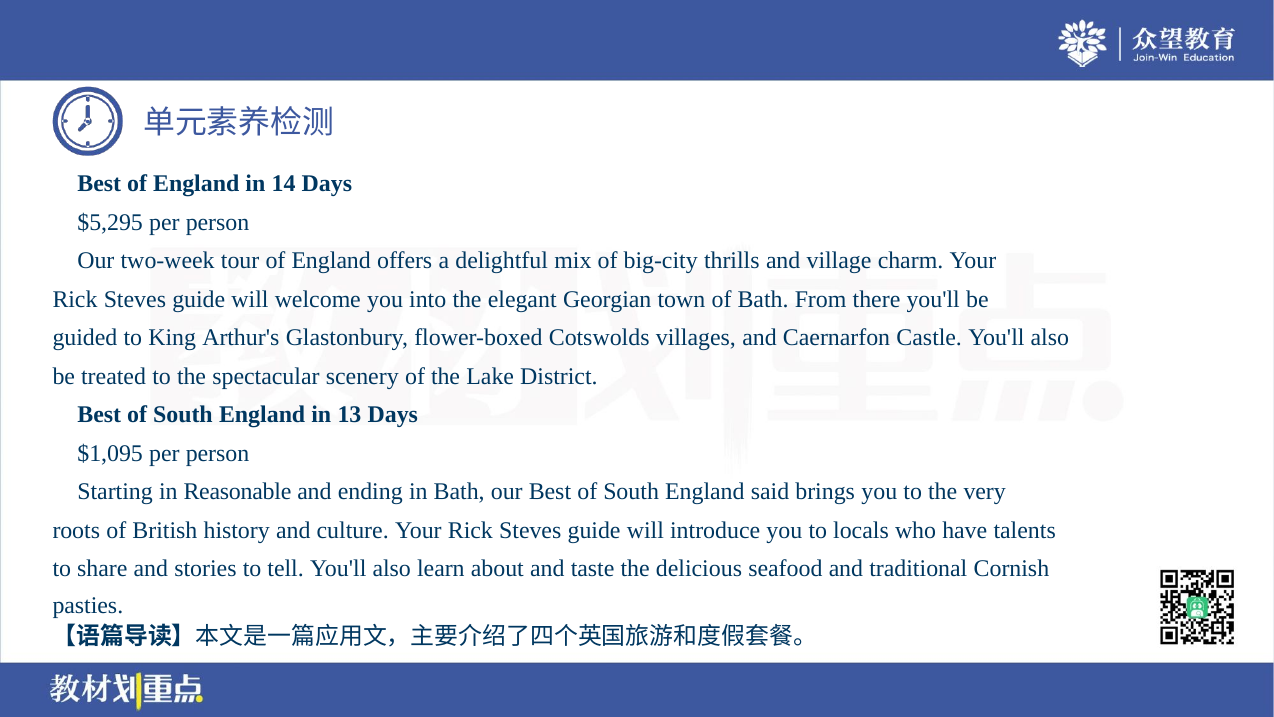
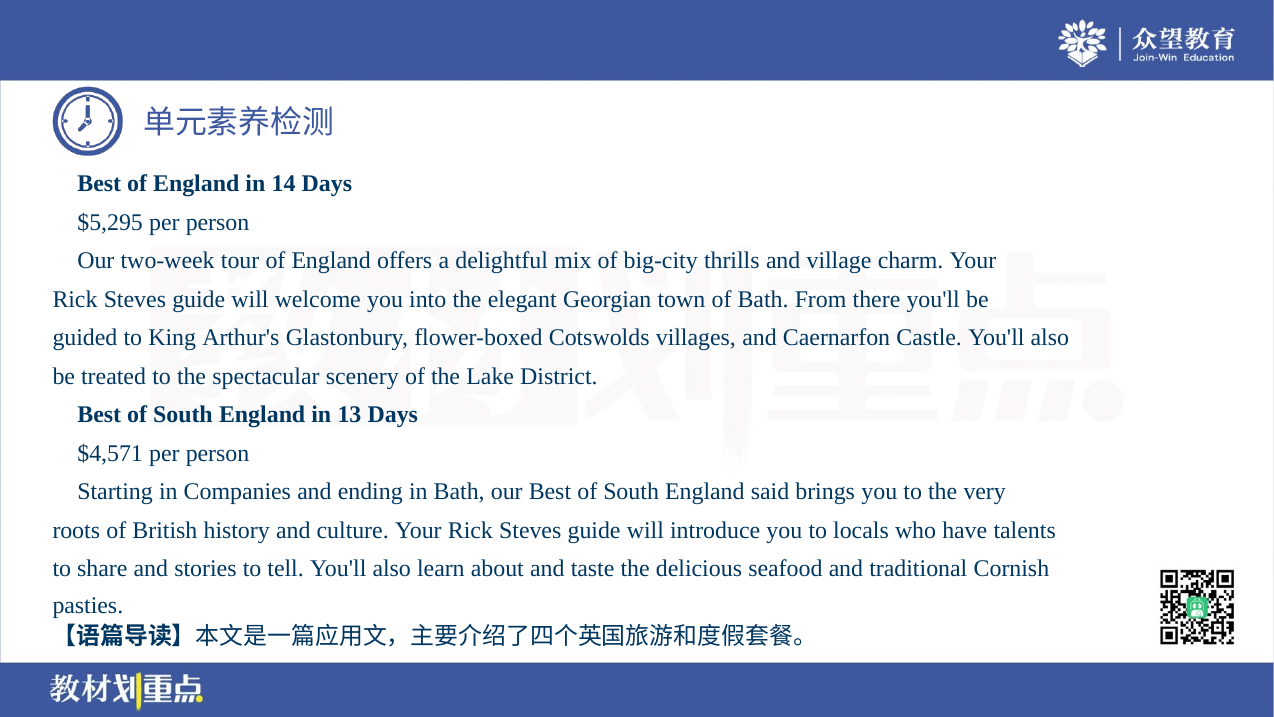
$1,095: $1,095 -> $4,571
Reasonable: Reasonable -> Companies
